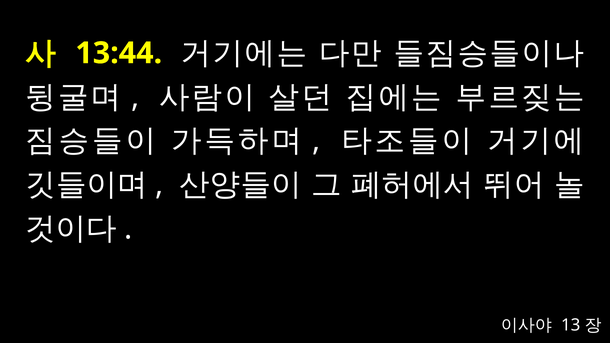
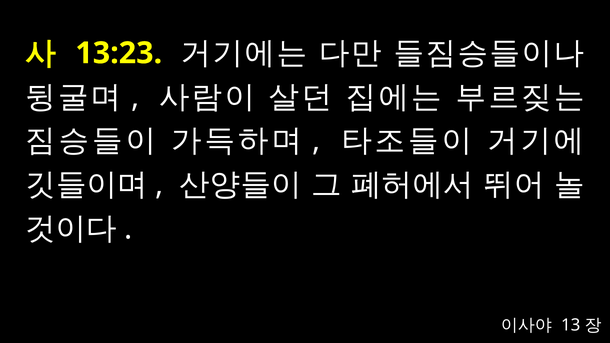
13:44: 13:44 -> 13:23
